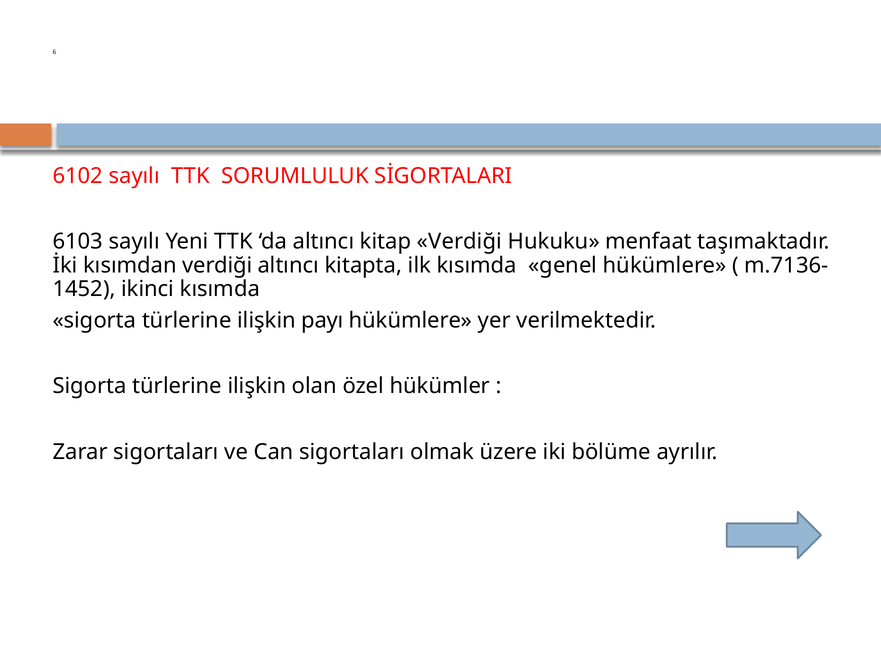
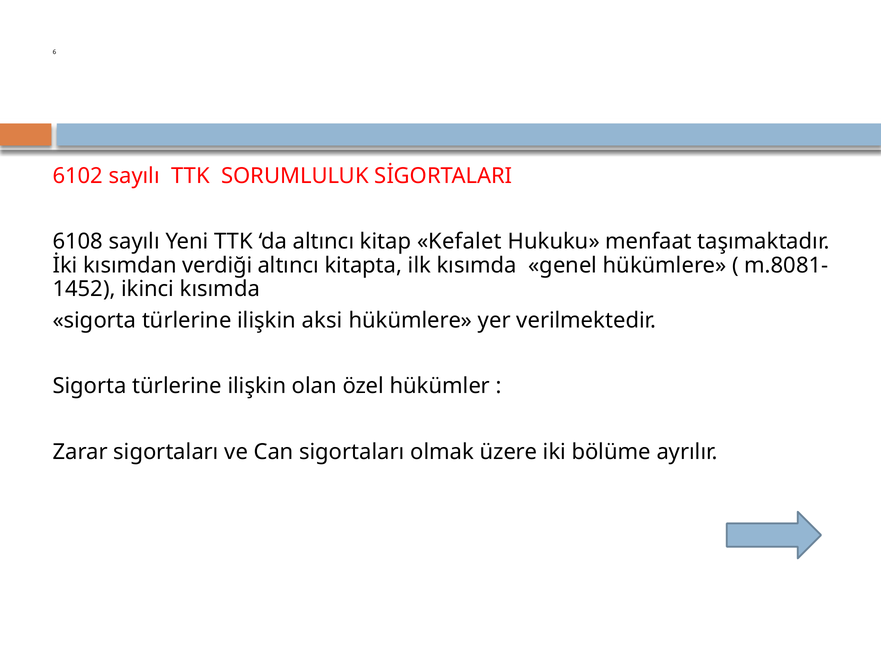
6103: 6103 -> 6108
kitap Verdiği: Verdiği -> Kefalet
m.7136-: m.7136- -> m.8081-
payı: payı -> aksi
